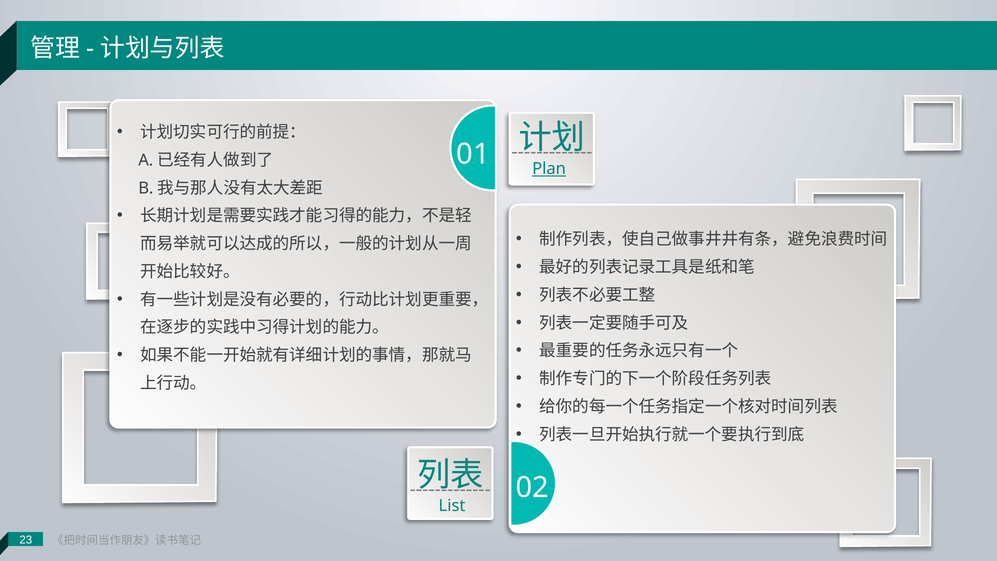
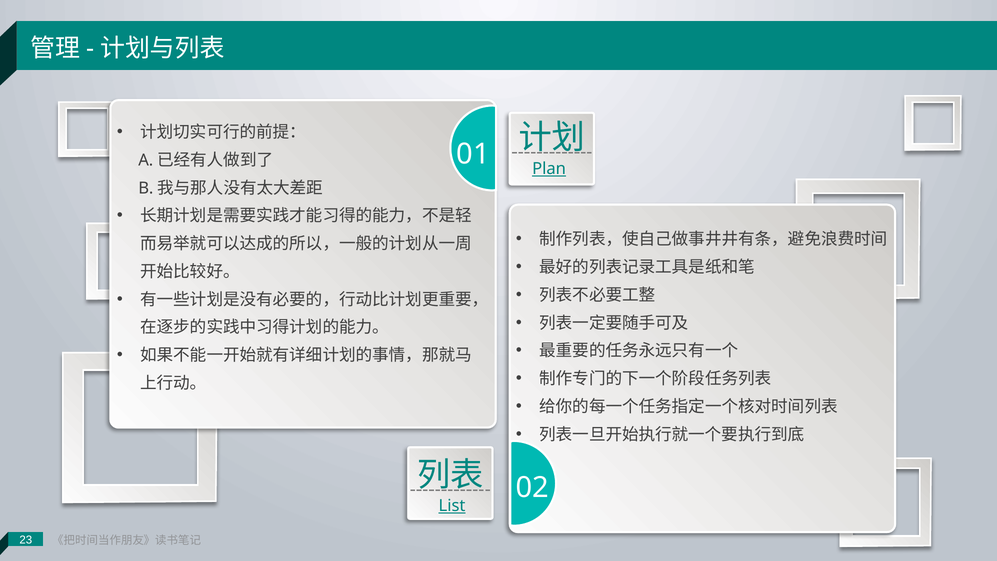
List underline: none -> present
